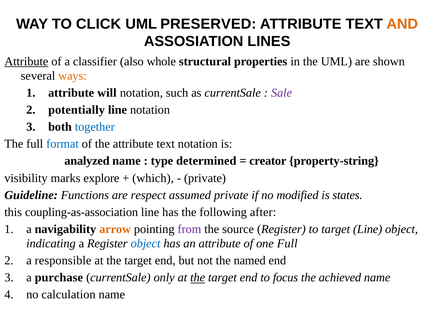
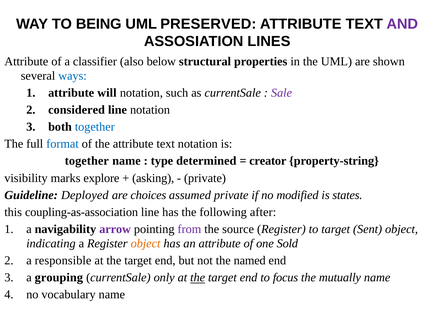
CLICK: CLICK -> BEING
AND colour: orange -> purple
Attribute at (26, 61) underline: present -> none
whole: whole -> below
ways colour: orange -> blue
potentially: potentially -> considered
analyzed at (87, 161): analyzed -> together
which: which -> asking
Functions: Functions -> Deployed
respect: respect -> choices
arrow colour: orange -> purple
target Line: Line -> Sent
object at (146, 244) colour: blue -> orange
one Full: Full -> Sold
purchase: purchase -> grouping
achieved: achieved -> mutually
calculation: calculation -> vocabulary
